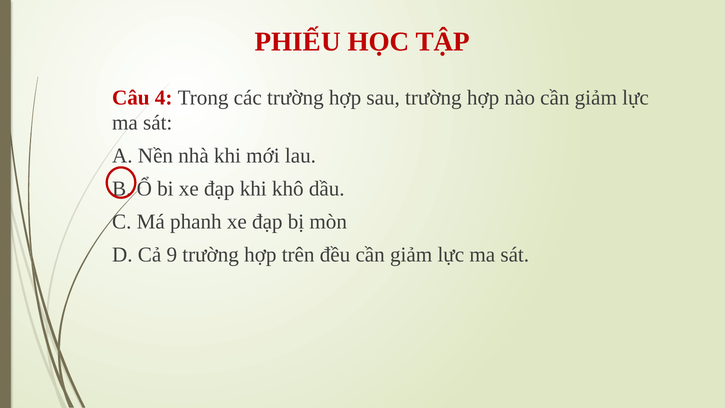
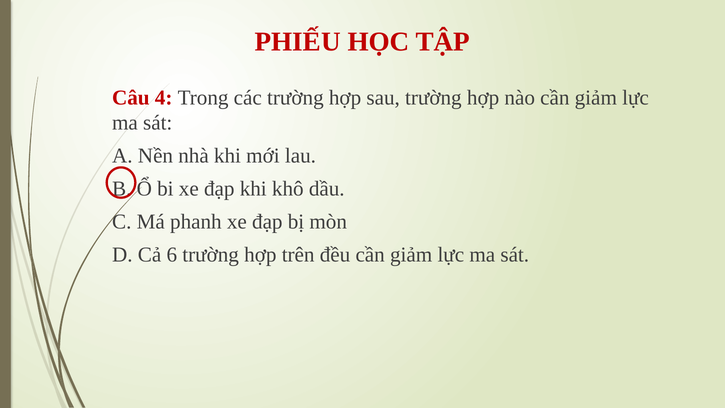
9: 9 -> 6
